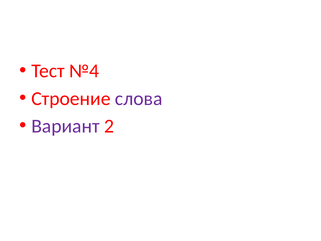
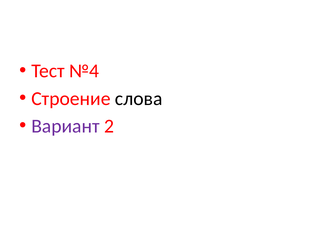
слова colour: purple -> black
